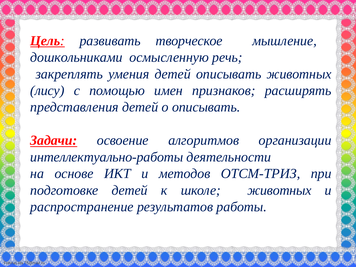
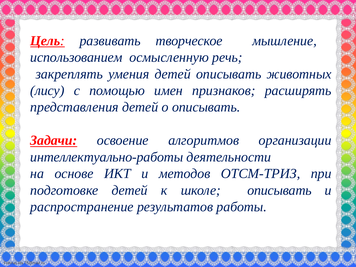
дошкольниками: дошкольниками -> использованием
школе животных: животных -> описывать
